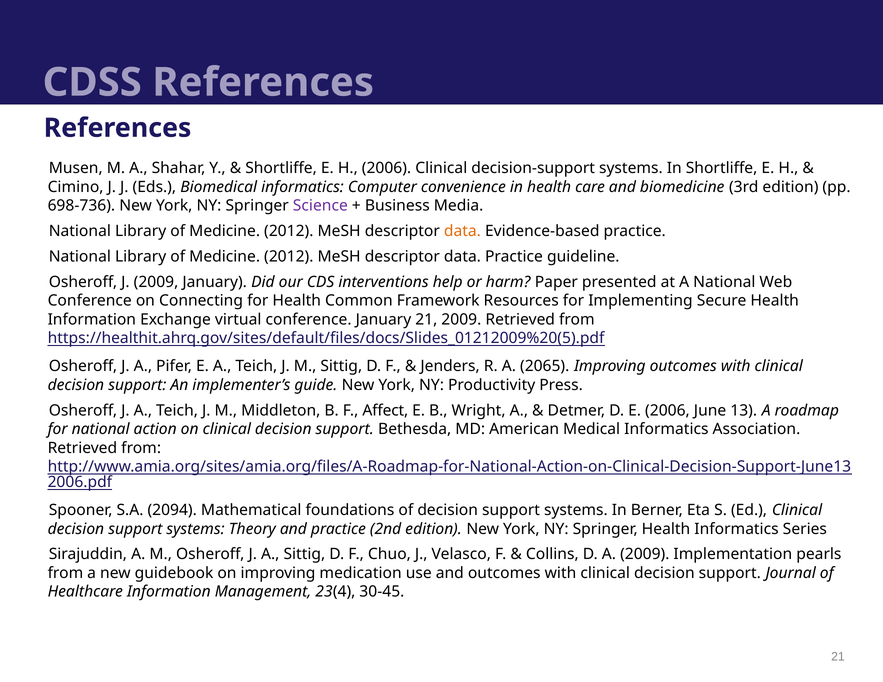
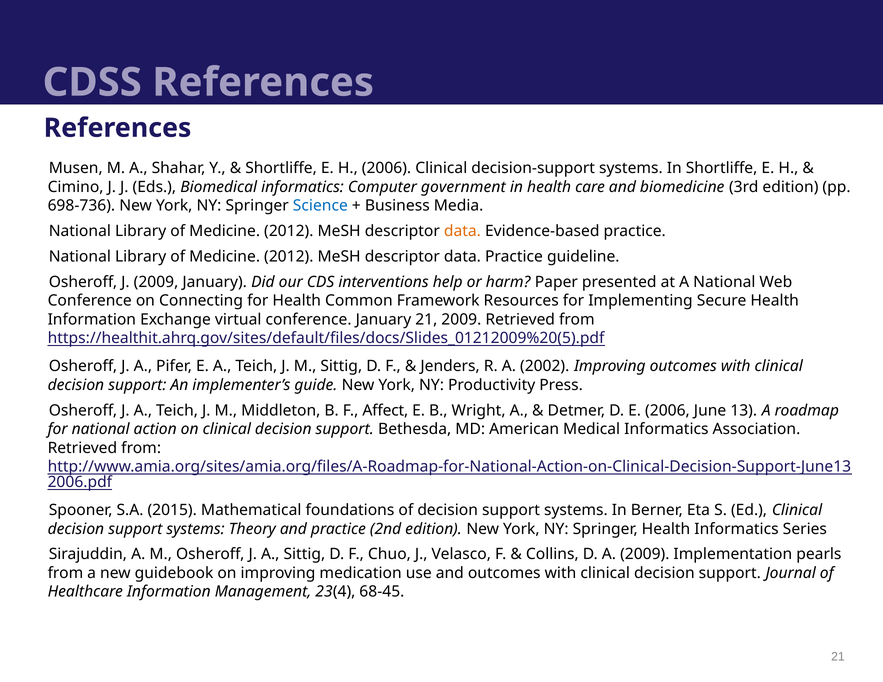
convenience: convenience -> government
Science colour: purple -> blue
2065: 2065 -> 2002
2094: 2094 -> 2015
30-45: 30-45 -> 68-45
